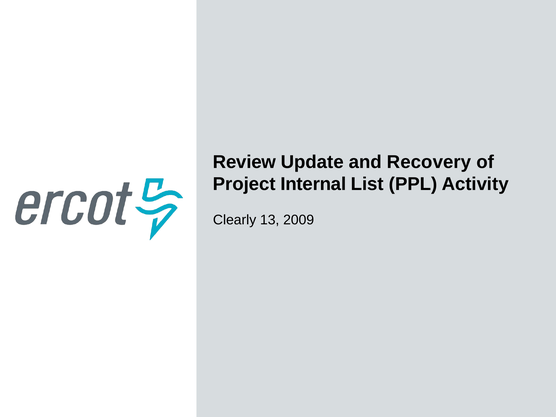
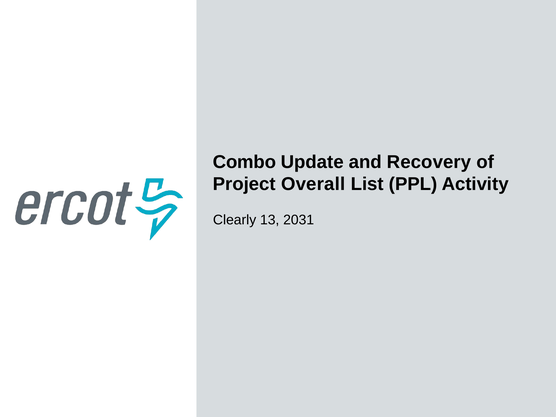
Review: Review -> Combo
Internal: Internal -> Overall
2009: 2009 -> 2031
